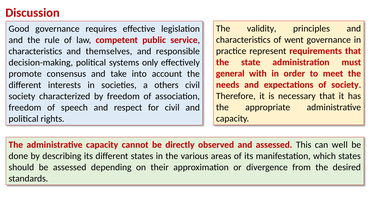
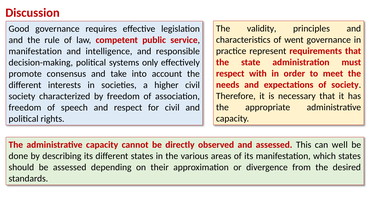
characteristics at (35, 51): characteristics -> manifestation
themselves: themselves -> intelligence
general at (230, 74): general -> respect
others: others -> higher
